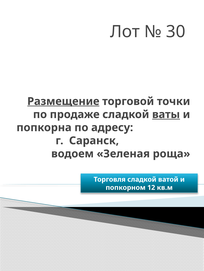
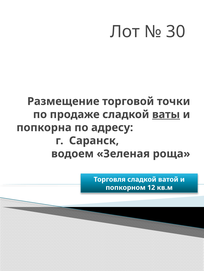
Размещение underline: present -> none
